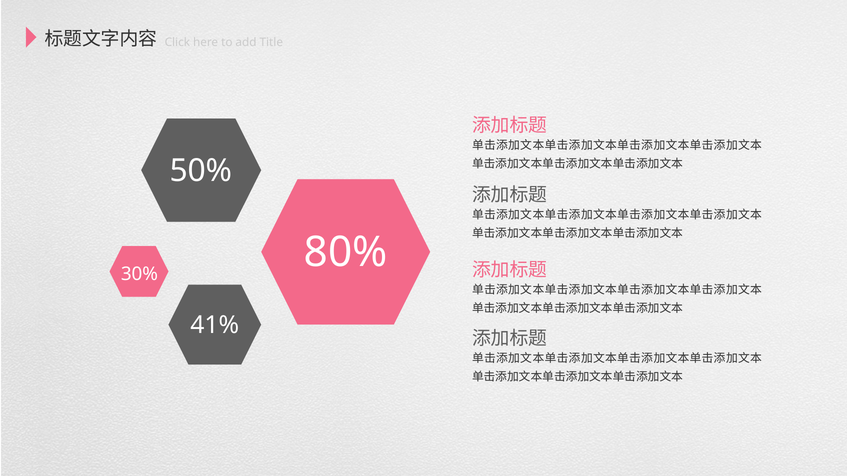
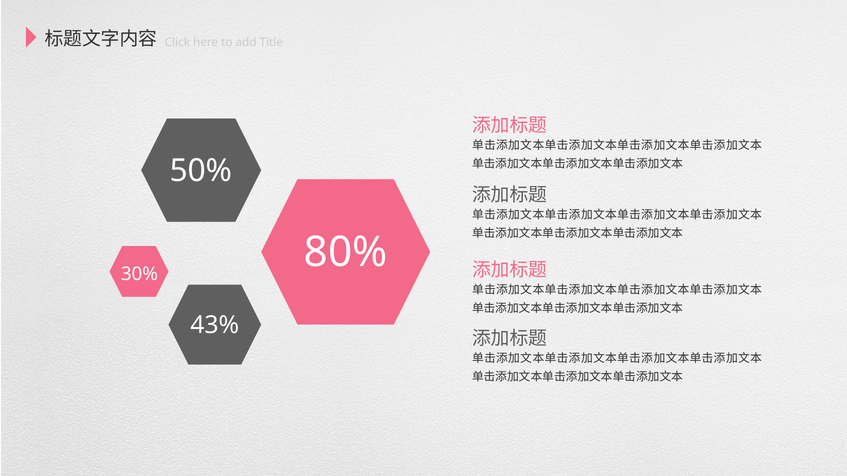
41%: 41% -> 43%
